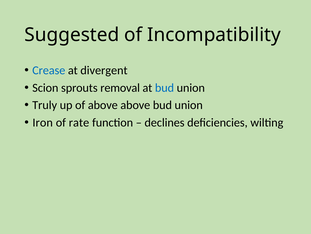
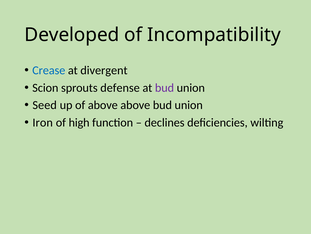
Suggested: Suggested -> Developed
removal: removal -> defense
bud at (164, 87) colour: blue -> purple
Truly: Truly -> Seed
rate: rate -> high
